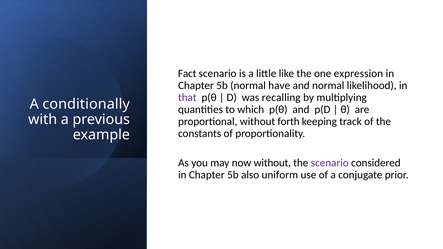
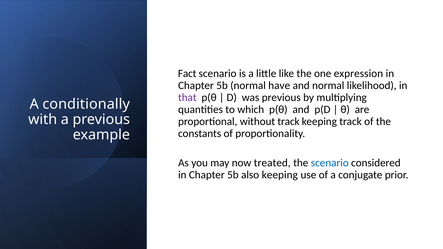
was recalling: recalling -> previous
without forth: forth -> track
now without: without -> treated
scenario at (330, 163) colour: purple -> blue
also uniform: uniform -> keeping
